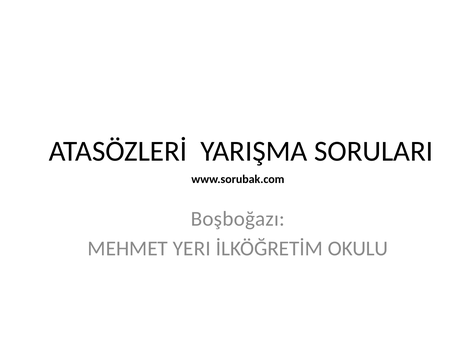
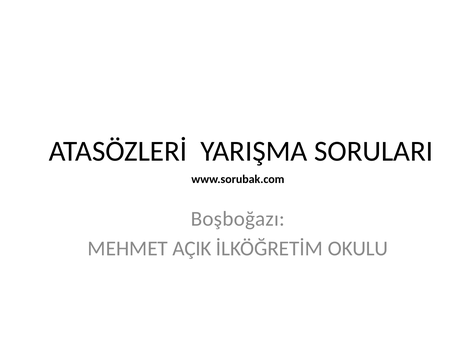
YERI: YERI -> AÇIK
